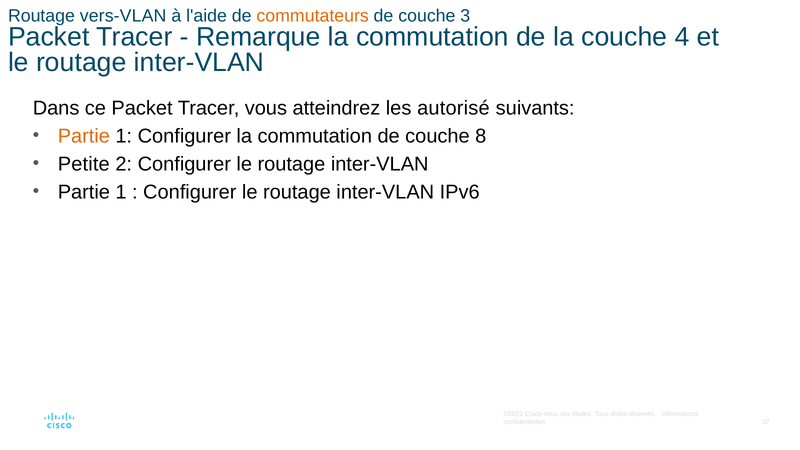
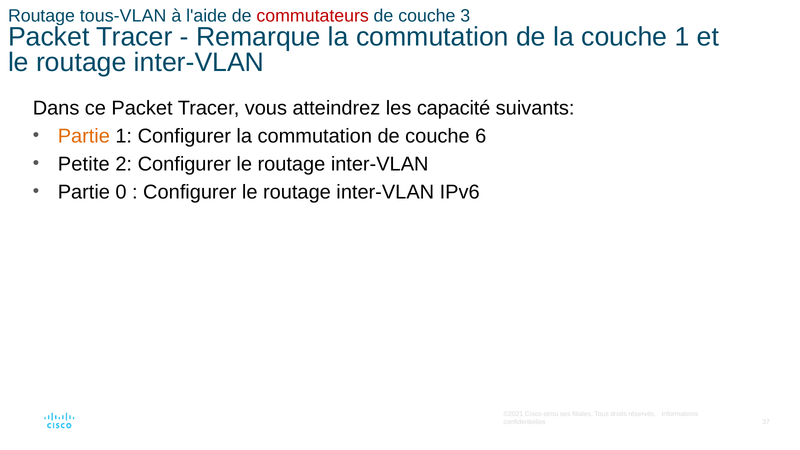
vers-VLAN: vers-VLAN -> tous-VLAN
commutateurs colour: orange -> red
couche 4: 4 -> 1
autorisé: autorisé -> capacité
8: 8 -> 6
1 at (121, 192): 1 -> 0
